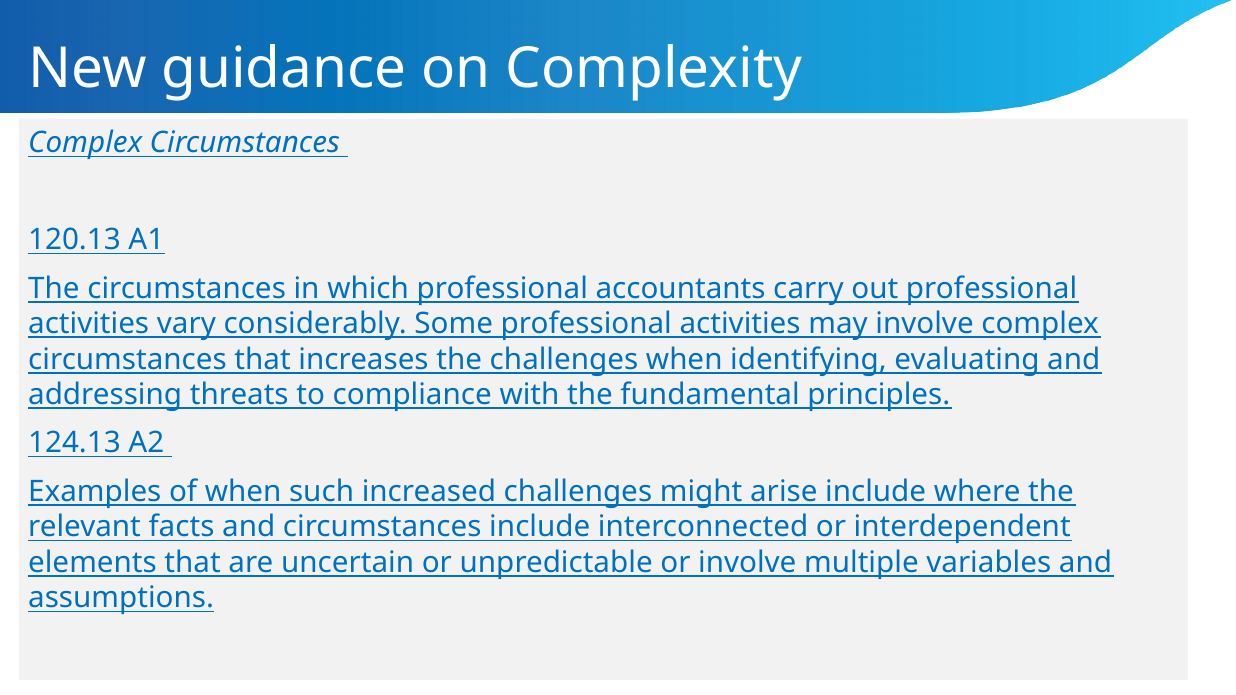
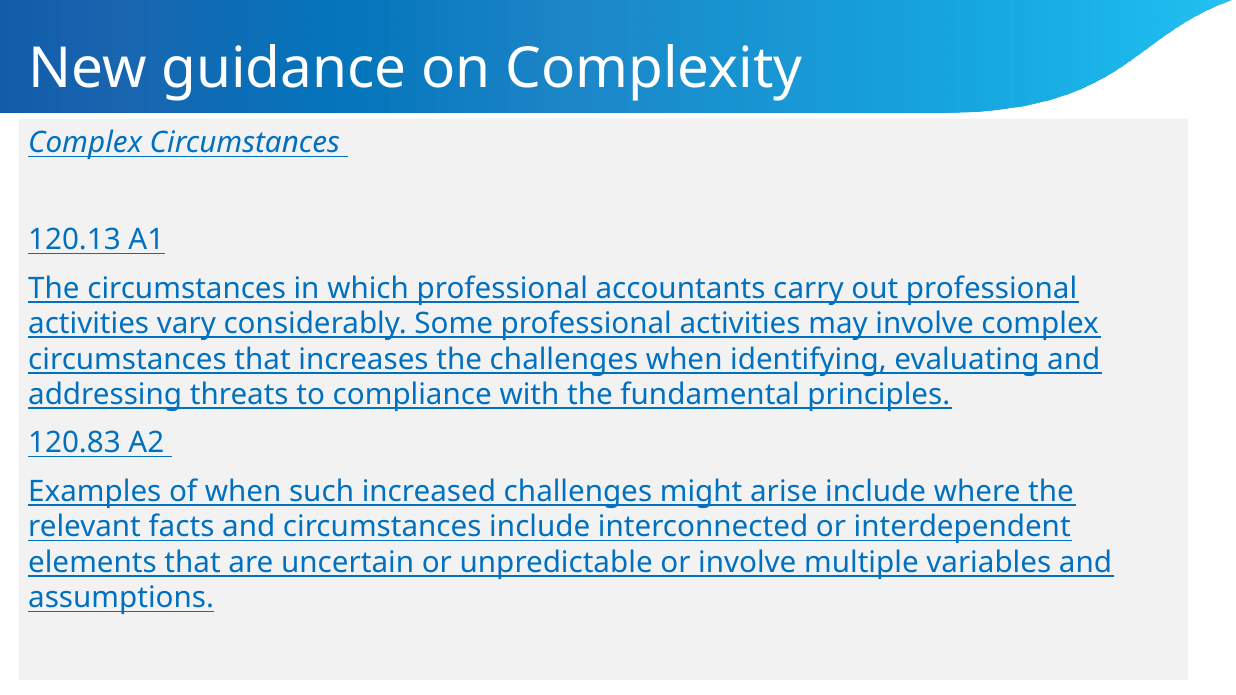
124.13: 124.13 -> 120.83
